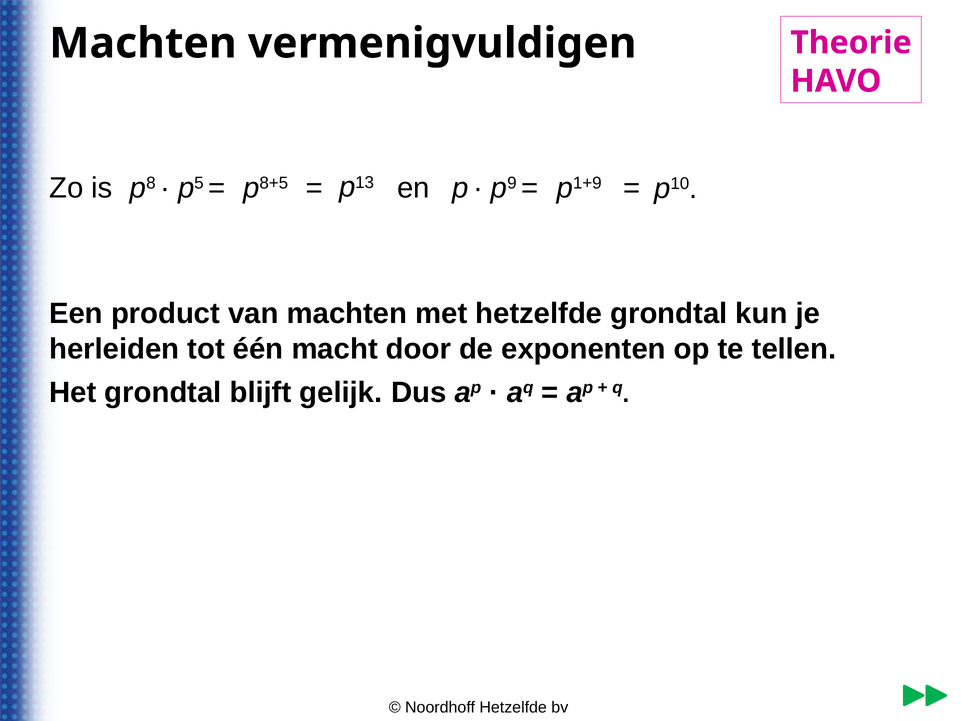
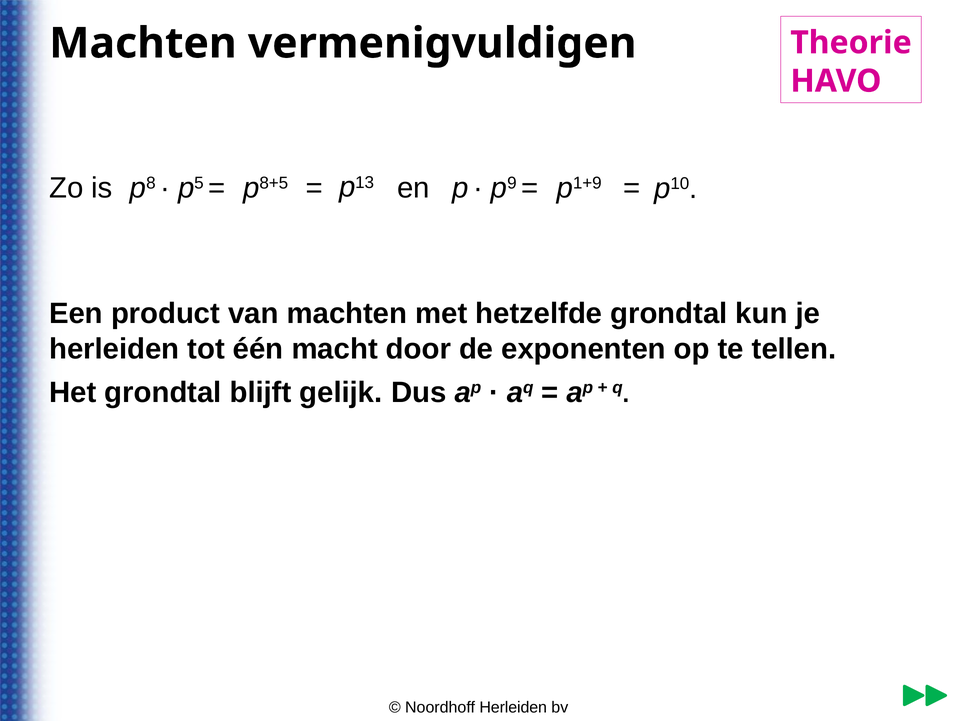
Noordhoff Hetzelfde: Hetzelfde -> Herleiden
